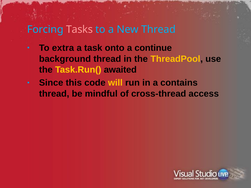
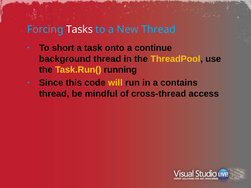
Tasks colour: pink -> white
extra: extra -> short
awaited: awaited -> running
